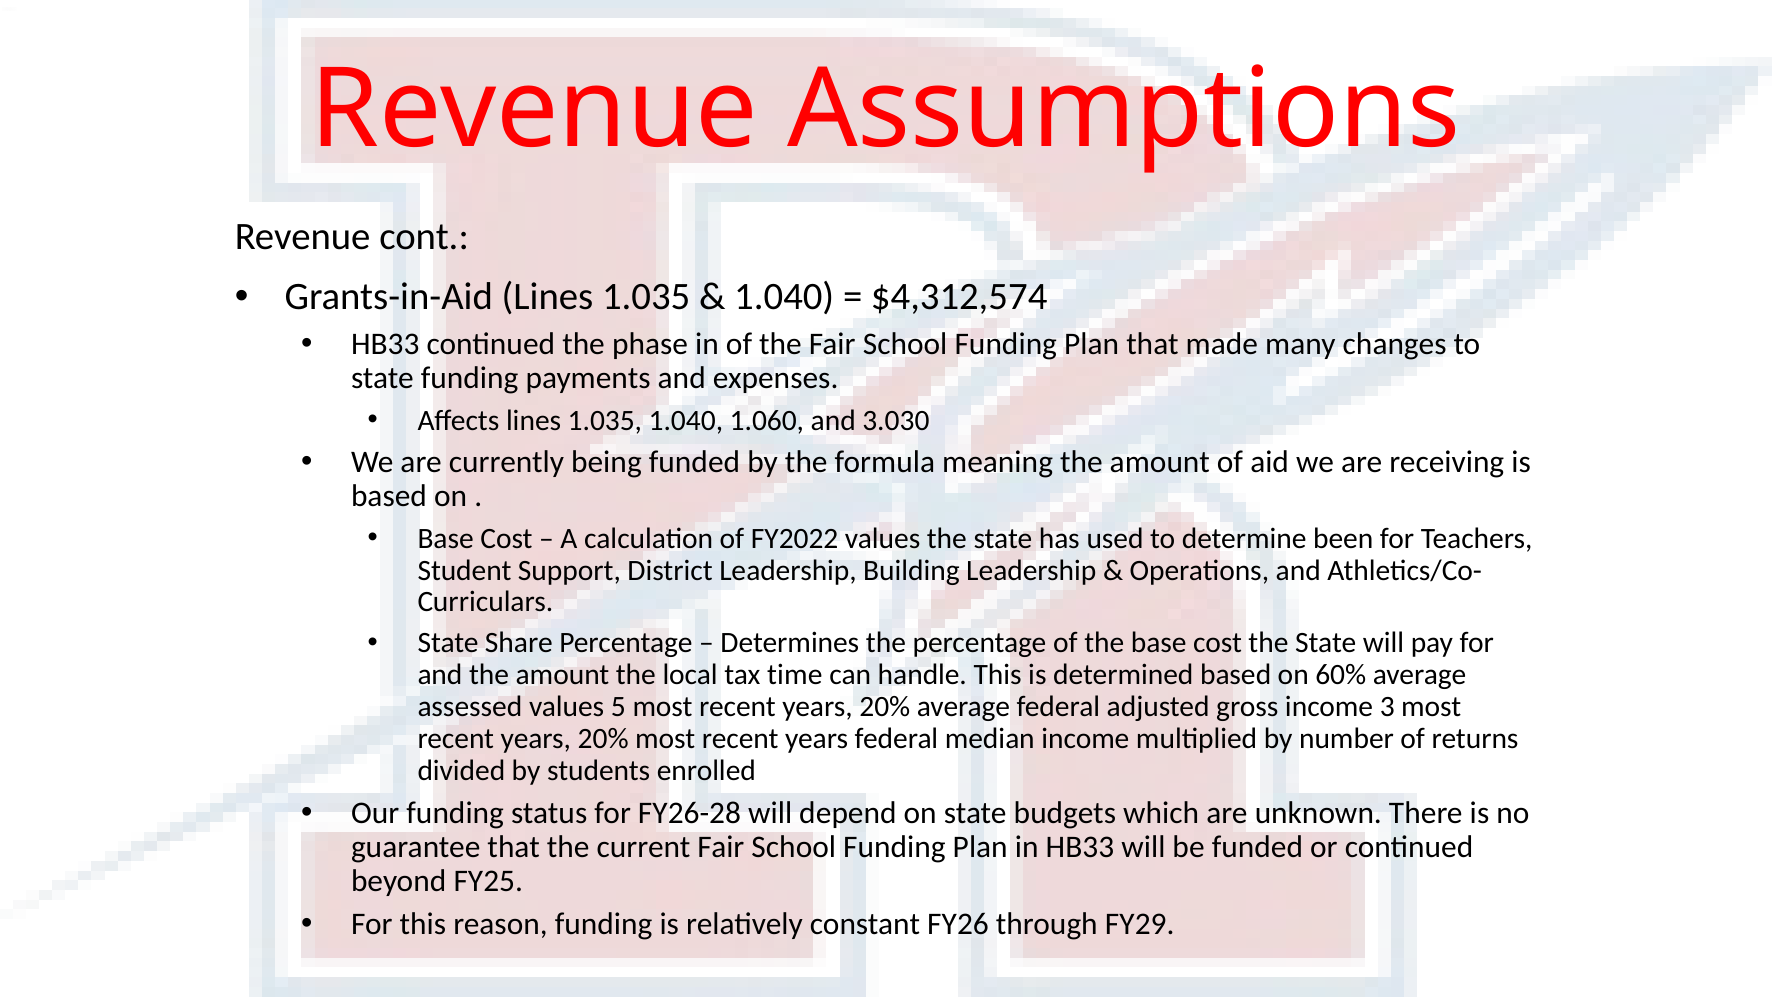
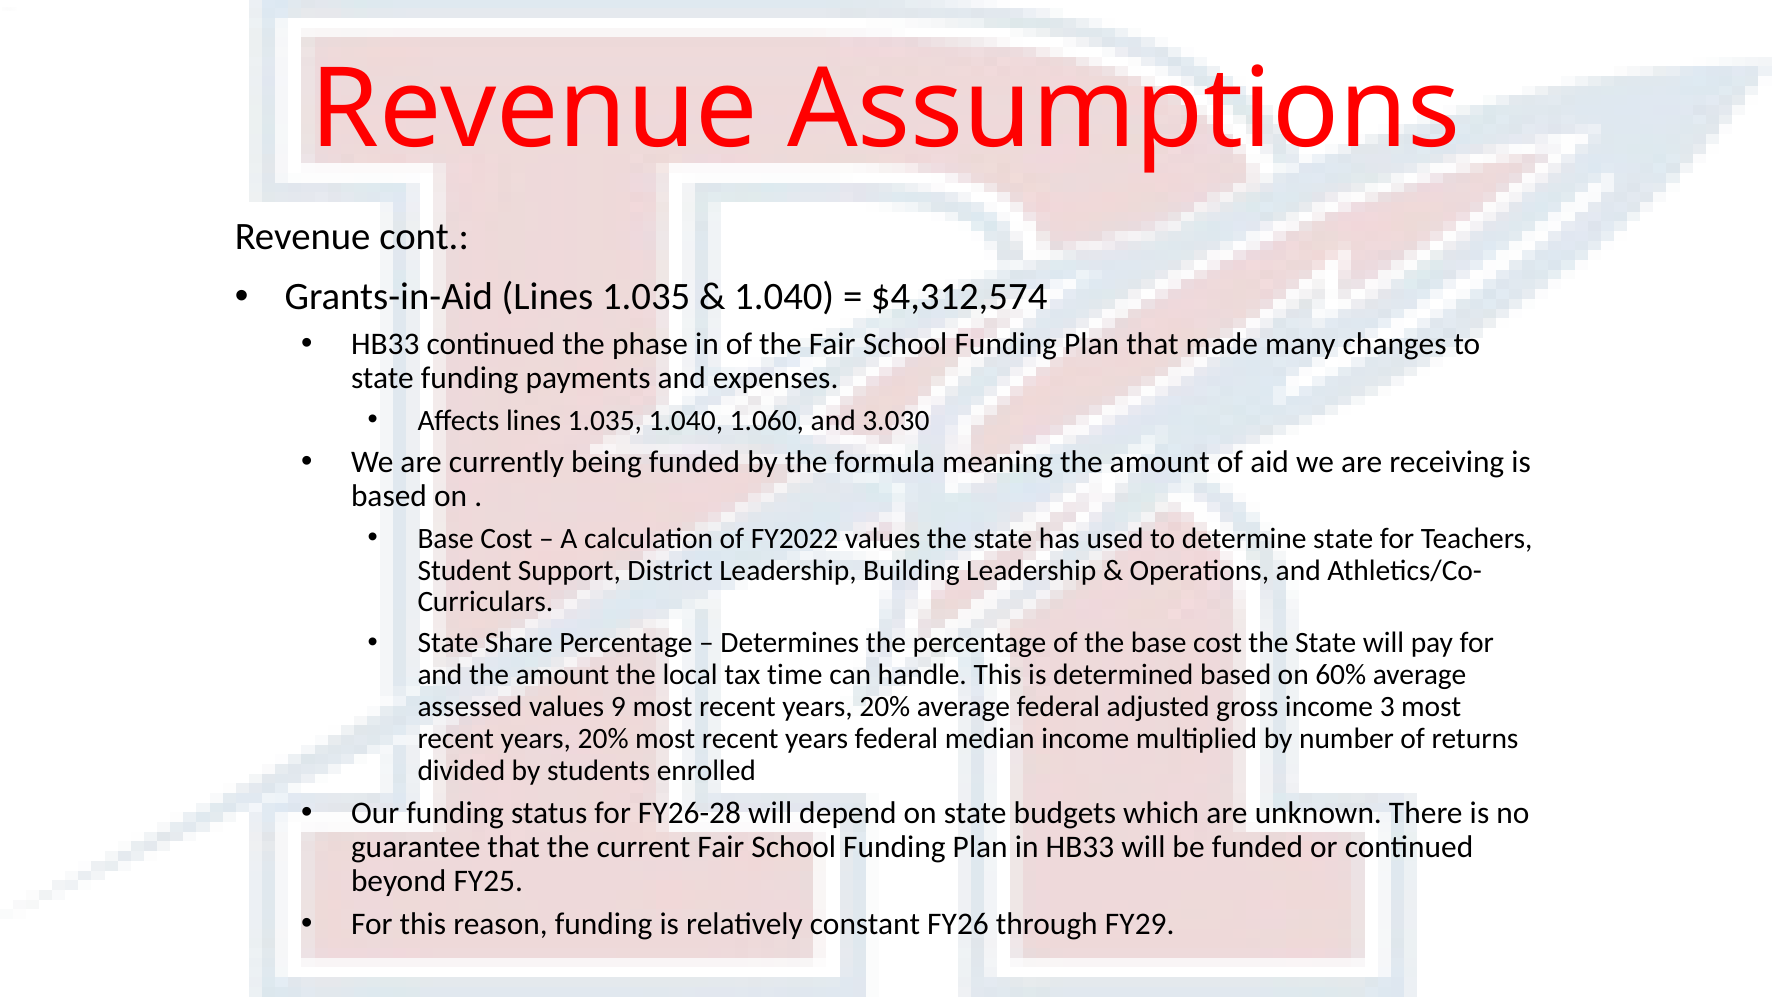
determine been: been -> state
5: 5 -> 9
